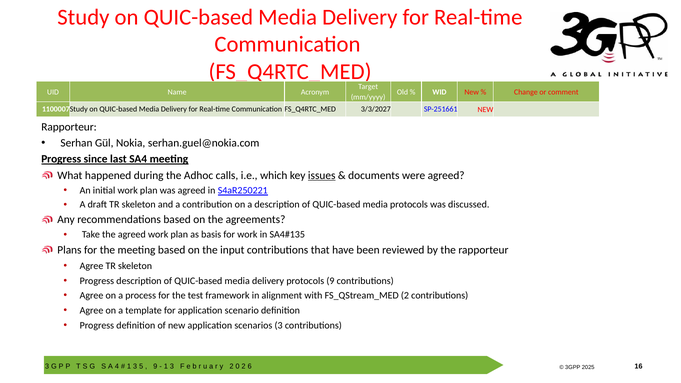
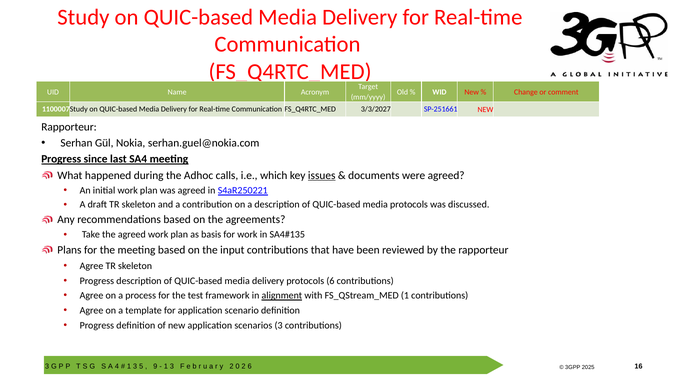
protocols 9: 9 -> 6
alignment underline: none -> present
FS_QStream_MED 2: 2 -> 1
